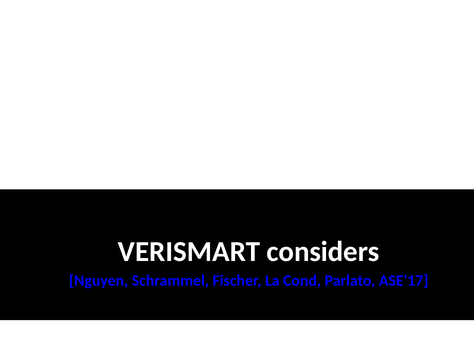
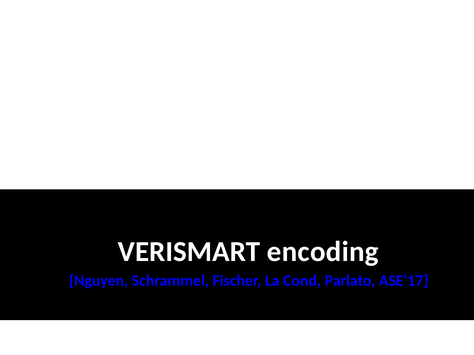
considers: considers -> encoding
